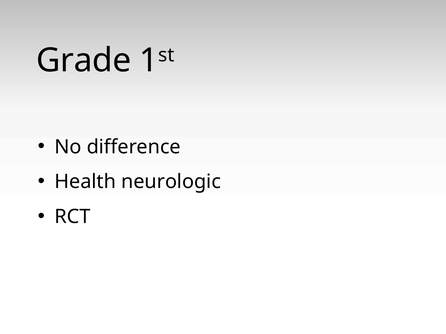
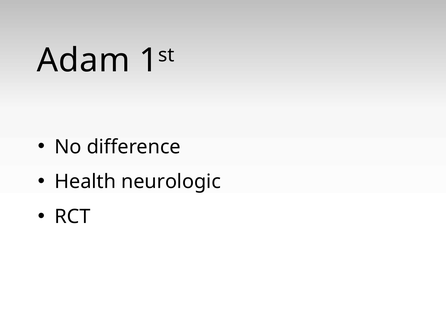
Grade: Grade -> Adam
